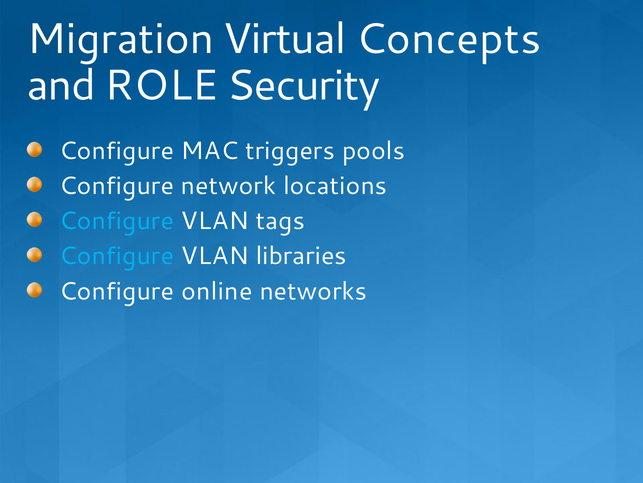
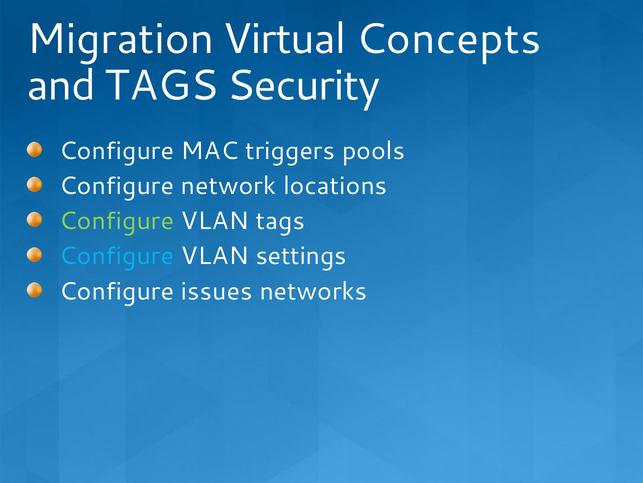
and ROLE: ROLE -> TAGS
Configure at (117, 221) colour: light blue -> light green
libraries: libraries -> settings
online: online -> issues
